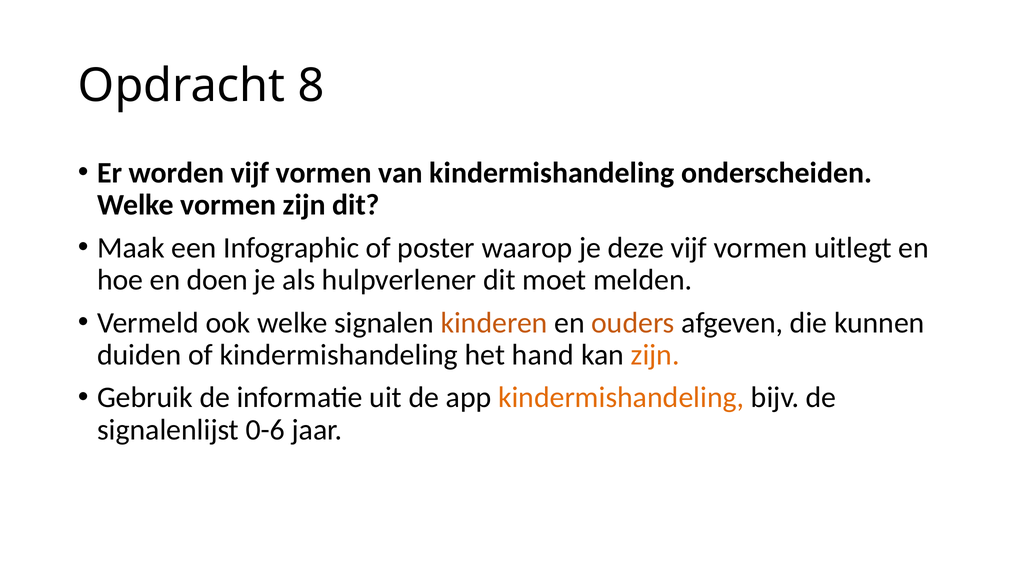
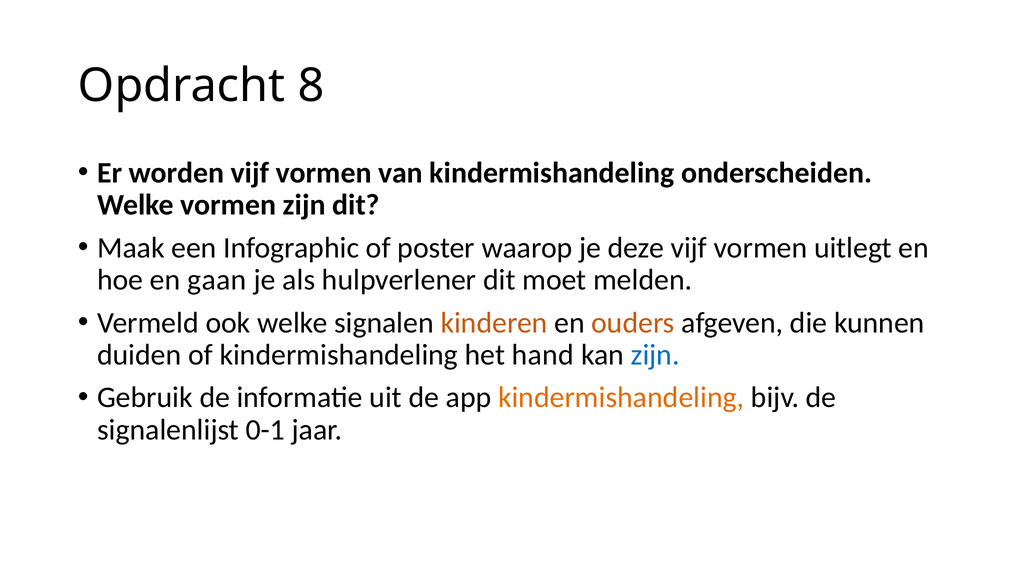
doen: doen -> gaan
zijn at (655, 355) colour: orange -> blue
0-6: 0-6 -> 0-1
